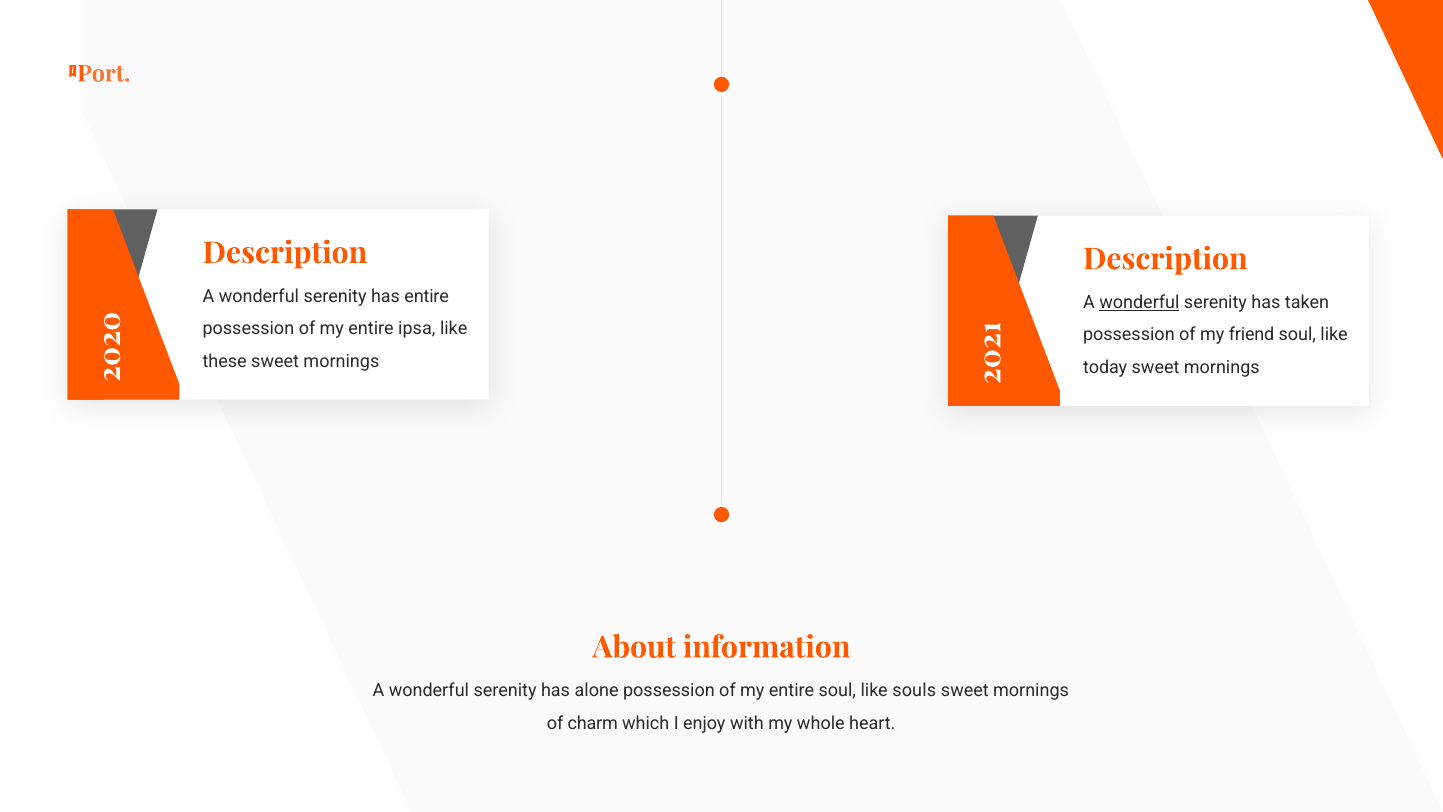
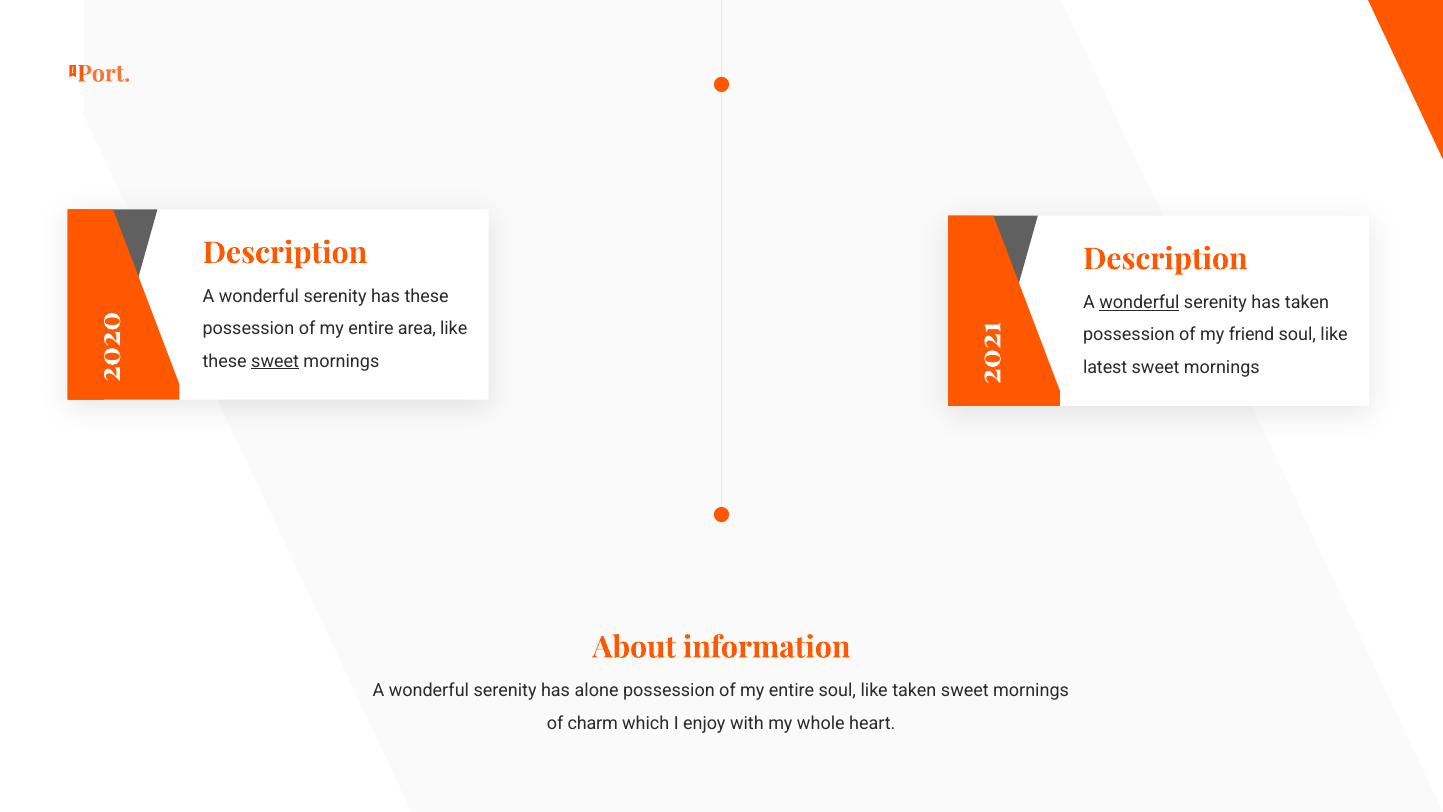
has entire: entire -> these
ipsa: ipsa -> area
sweet at (275, 361) underline: none -> present
today: today -> latest
like souls: souls -> taken
